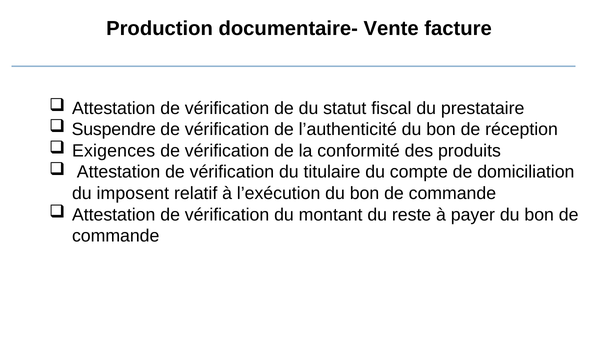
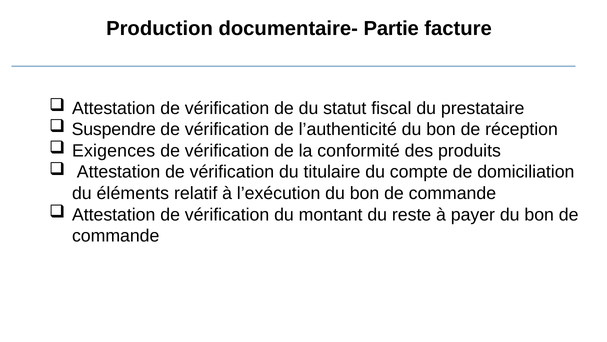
Vente: Vente -> Partie
imposent: imposent -> éléments
